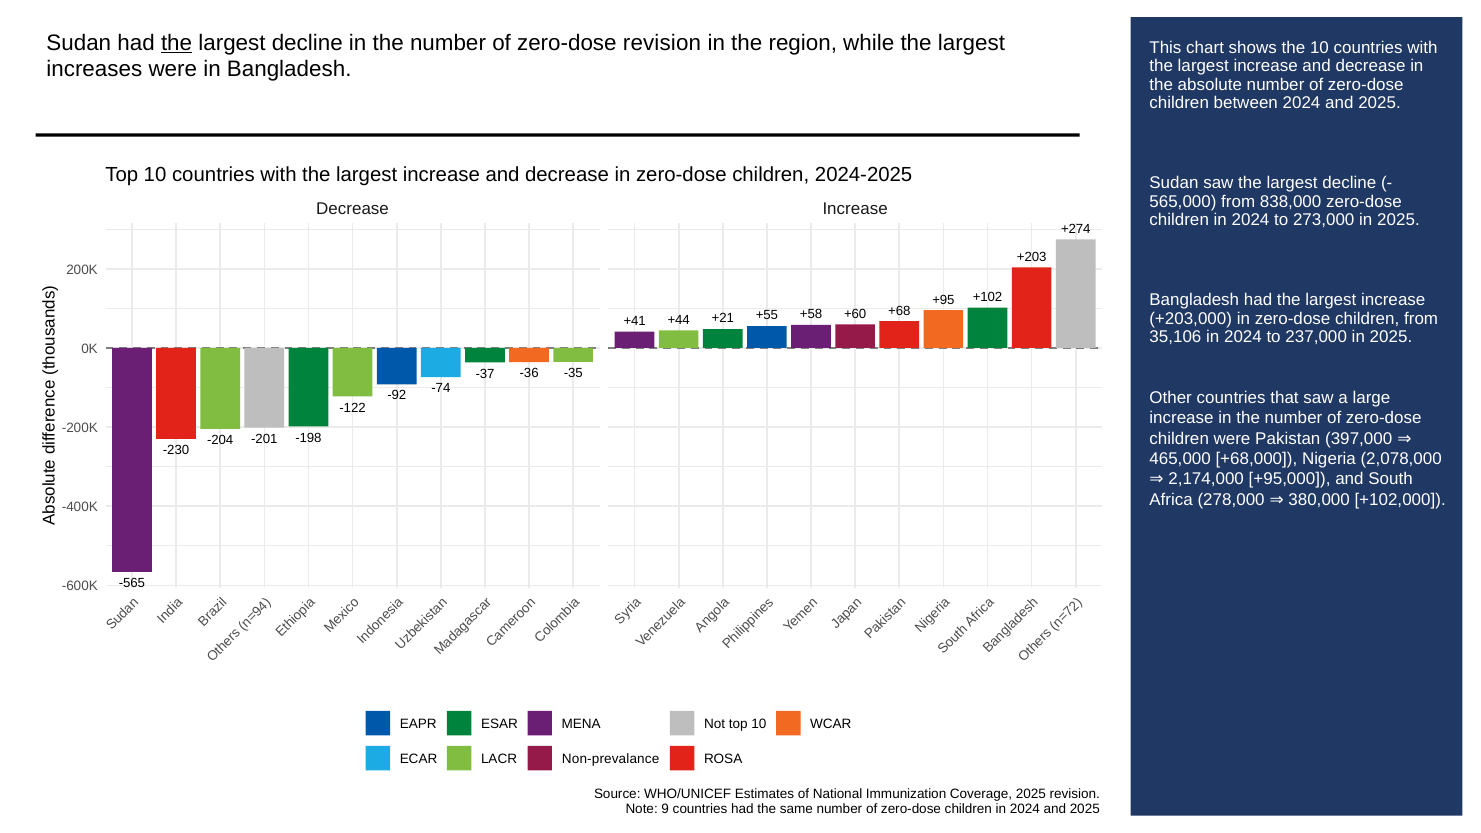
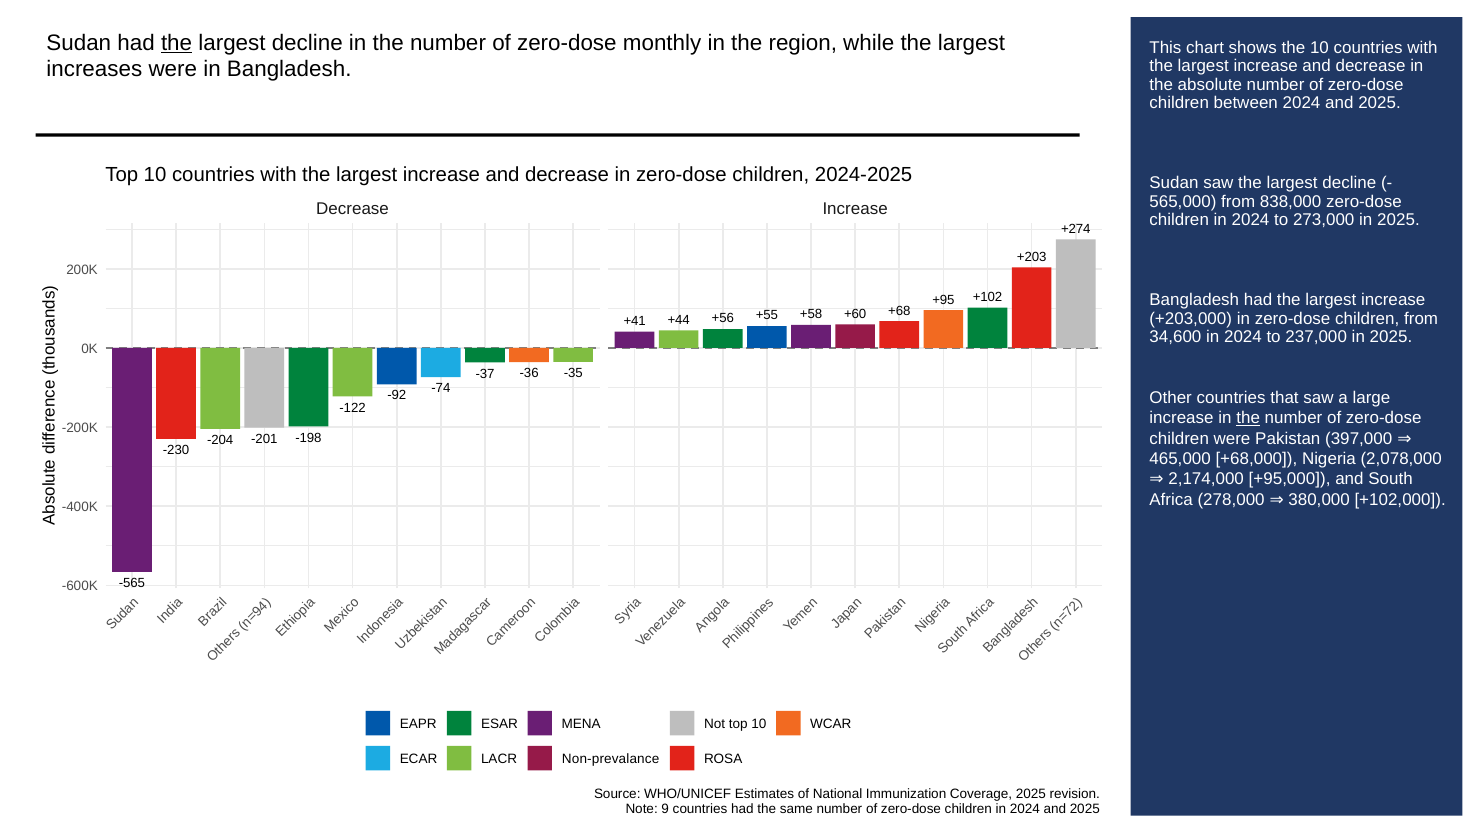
zero-dose revision: revision -> monthly
+21: +21 -> +56
35,106: 35,106 -> 34,600
the at (1248, 418) underline: none -> present
